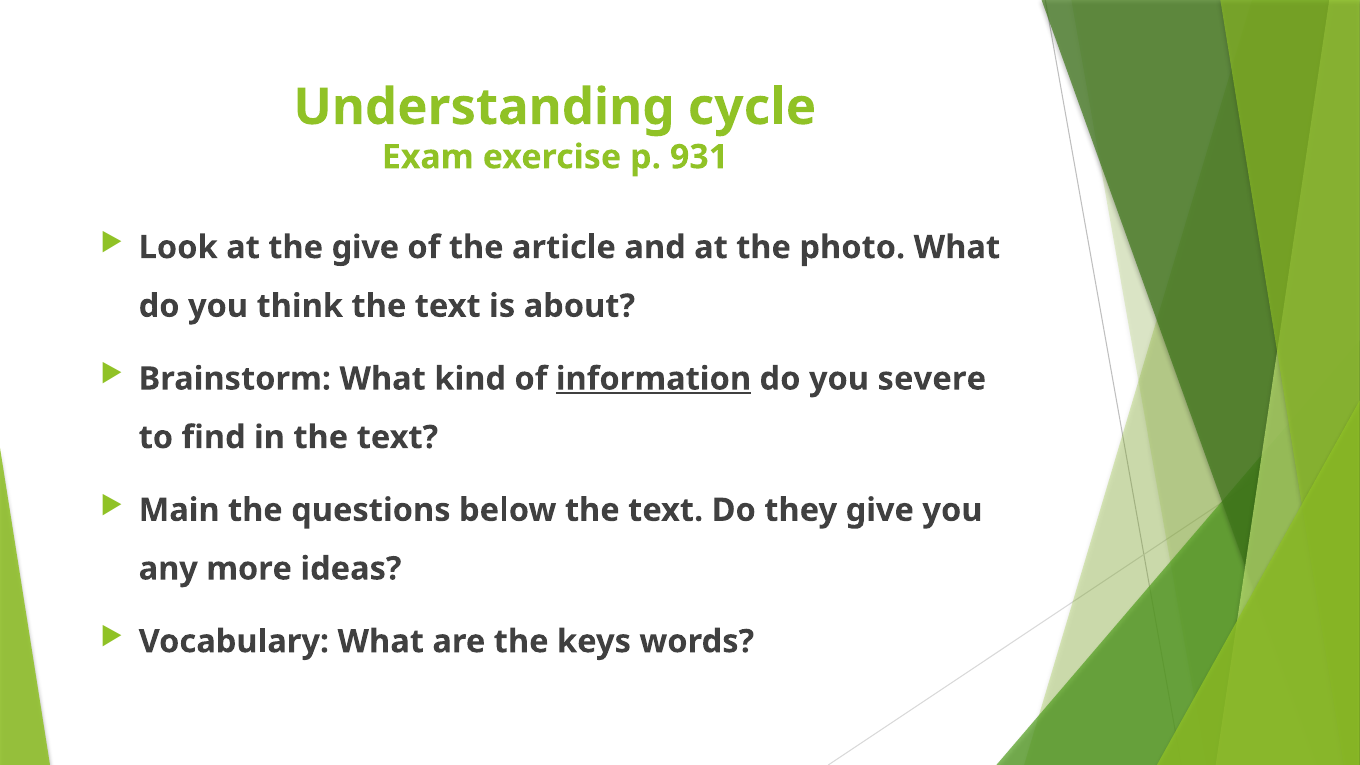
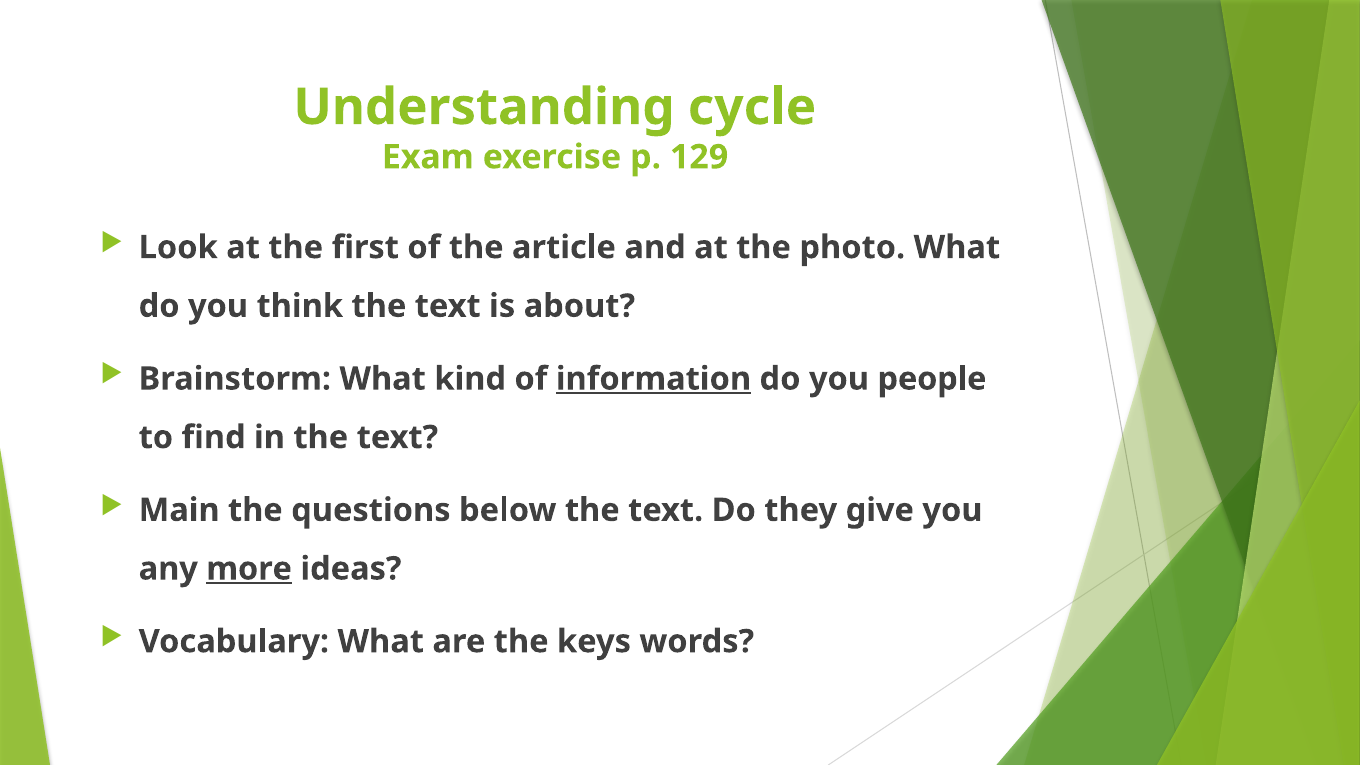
931: 931 -> 129
the give: give -> first
severe: severe -> people
more underline: none -> present
